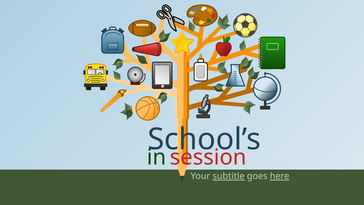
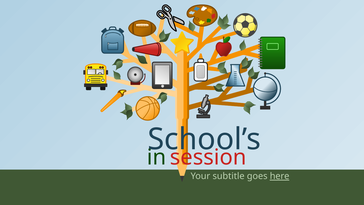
subtitle underline: present -> none
